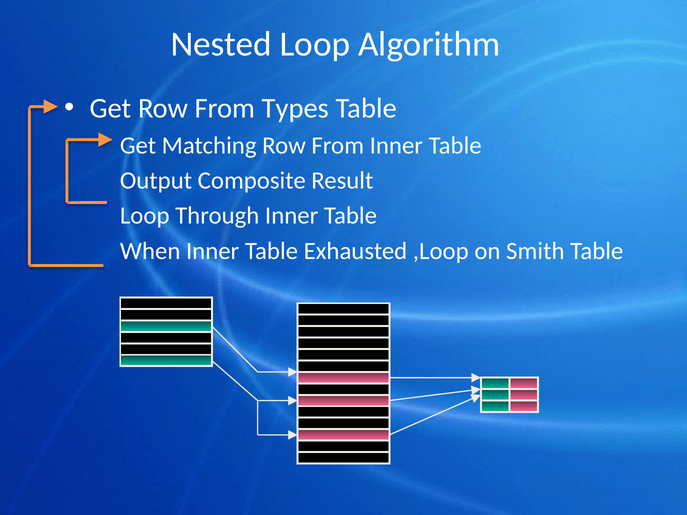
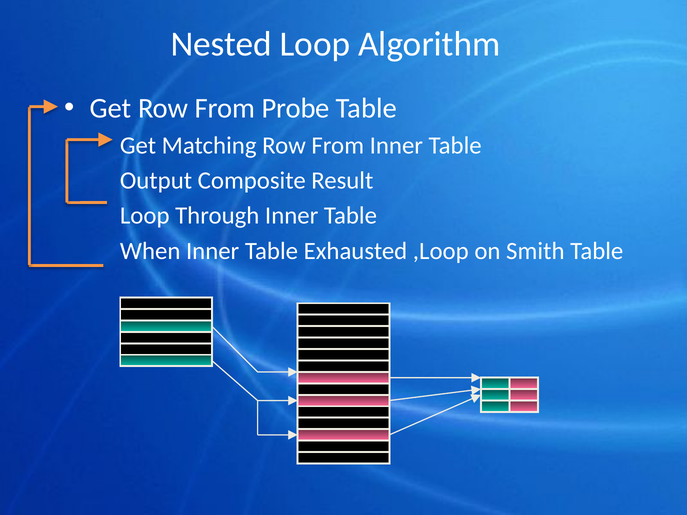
Types: Types -> Probe
